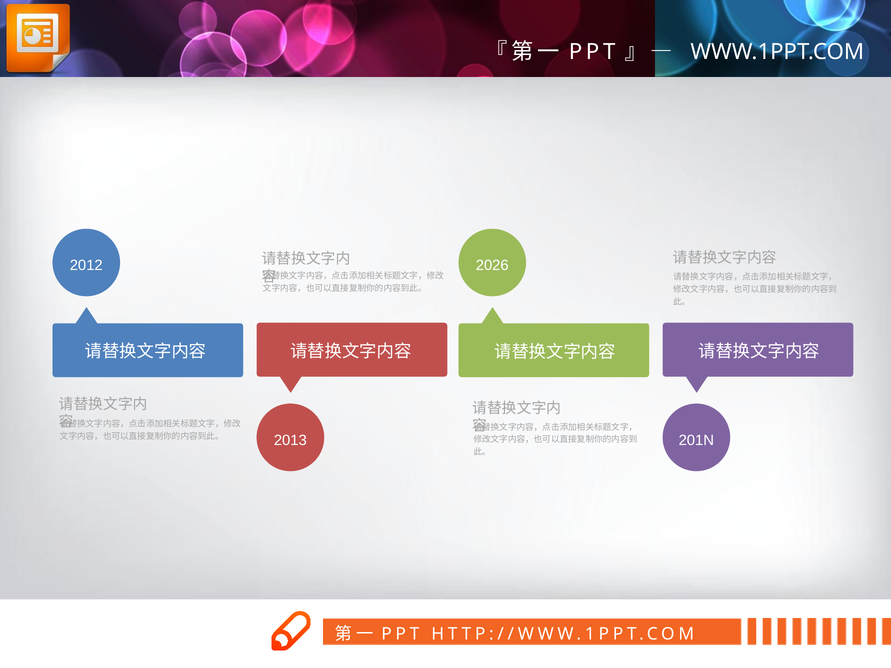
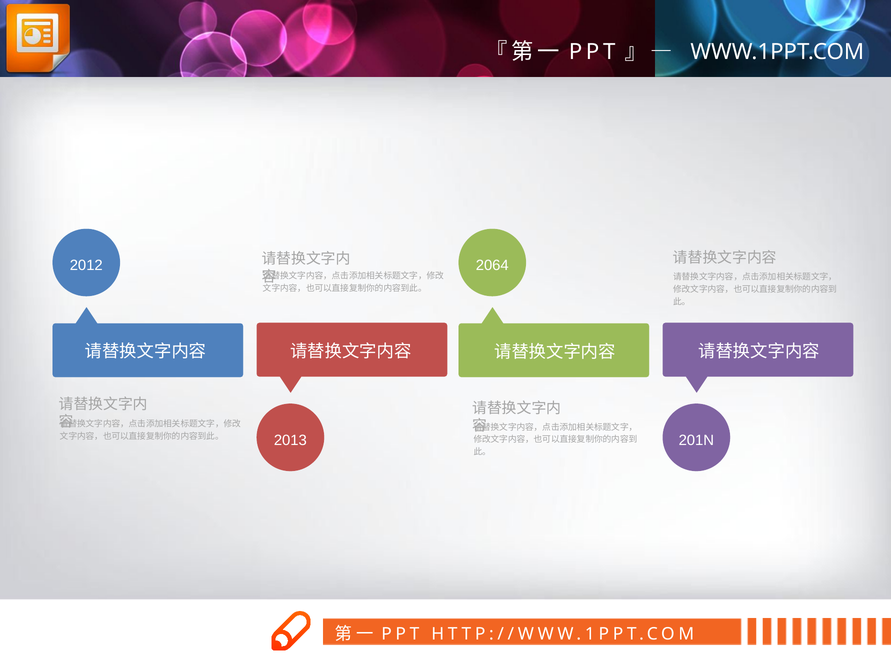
2026: 2026 -> 2064
